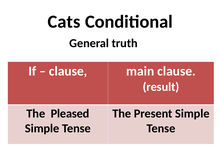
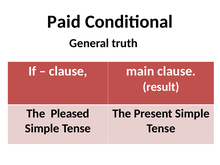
Cats: Cats -> Paid
